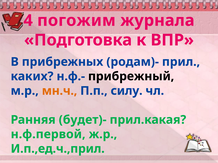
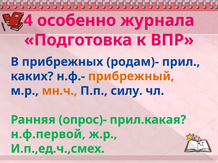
погожим: погожим -> особенно
прибрежный colour: black -> orange
будет)-: будет)- -> опрос)-
И.п.,ед.ч.,прил: И.п.,ед.ч.,прил -> И.п.,ед.ч.,смех
